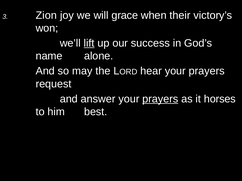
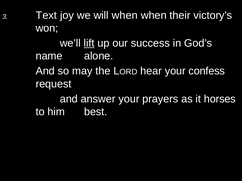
Zion: Zion -> Text
will grace: grace -> when
hear your prayers: prayers -> confess
prayers at (160, 99) underline: present -> none
